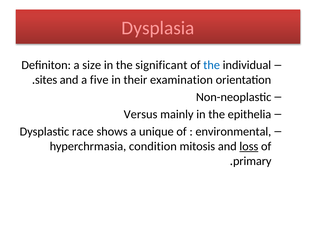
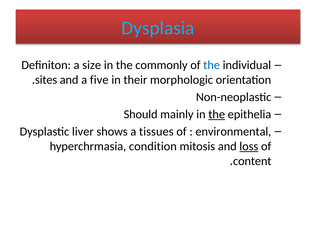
Dysplasia colour: pink -> light blue
significant: significant -> commonly
examination: examination -> morphologic
Versus: Versus -> Should
the at (217, 114) underline: none -> present
race: race -> liver
unique: unique -> tissues
primary: primary -> content
